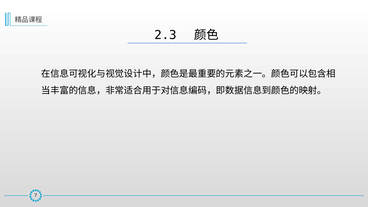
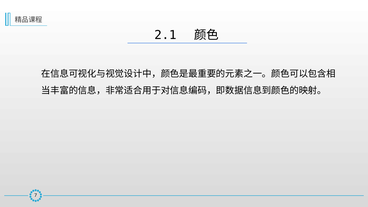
2.3: 2.3 -> 2.1
